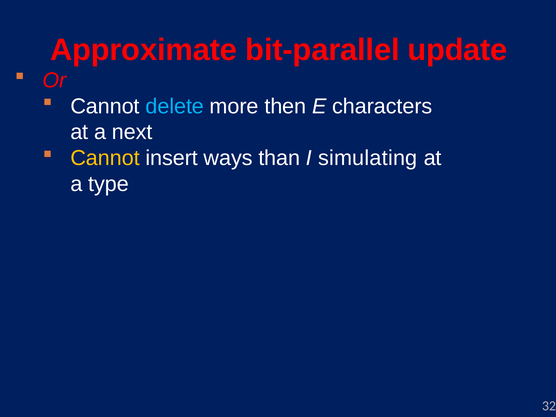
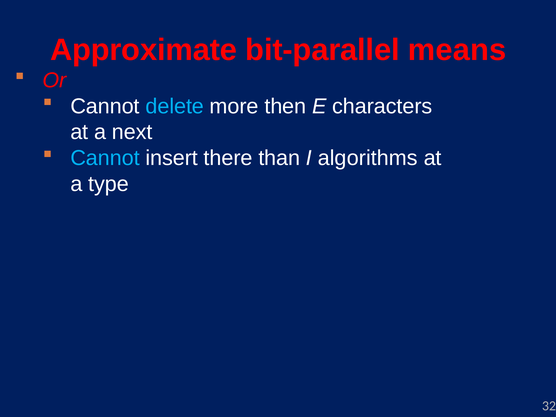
update: update -> means
Cannot at (105, 158) colour: yellow -> light blue
ways: ways -> there
simulating: simulating -> algorithms
